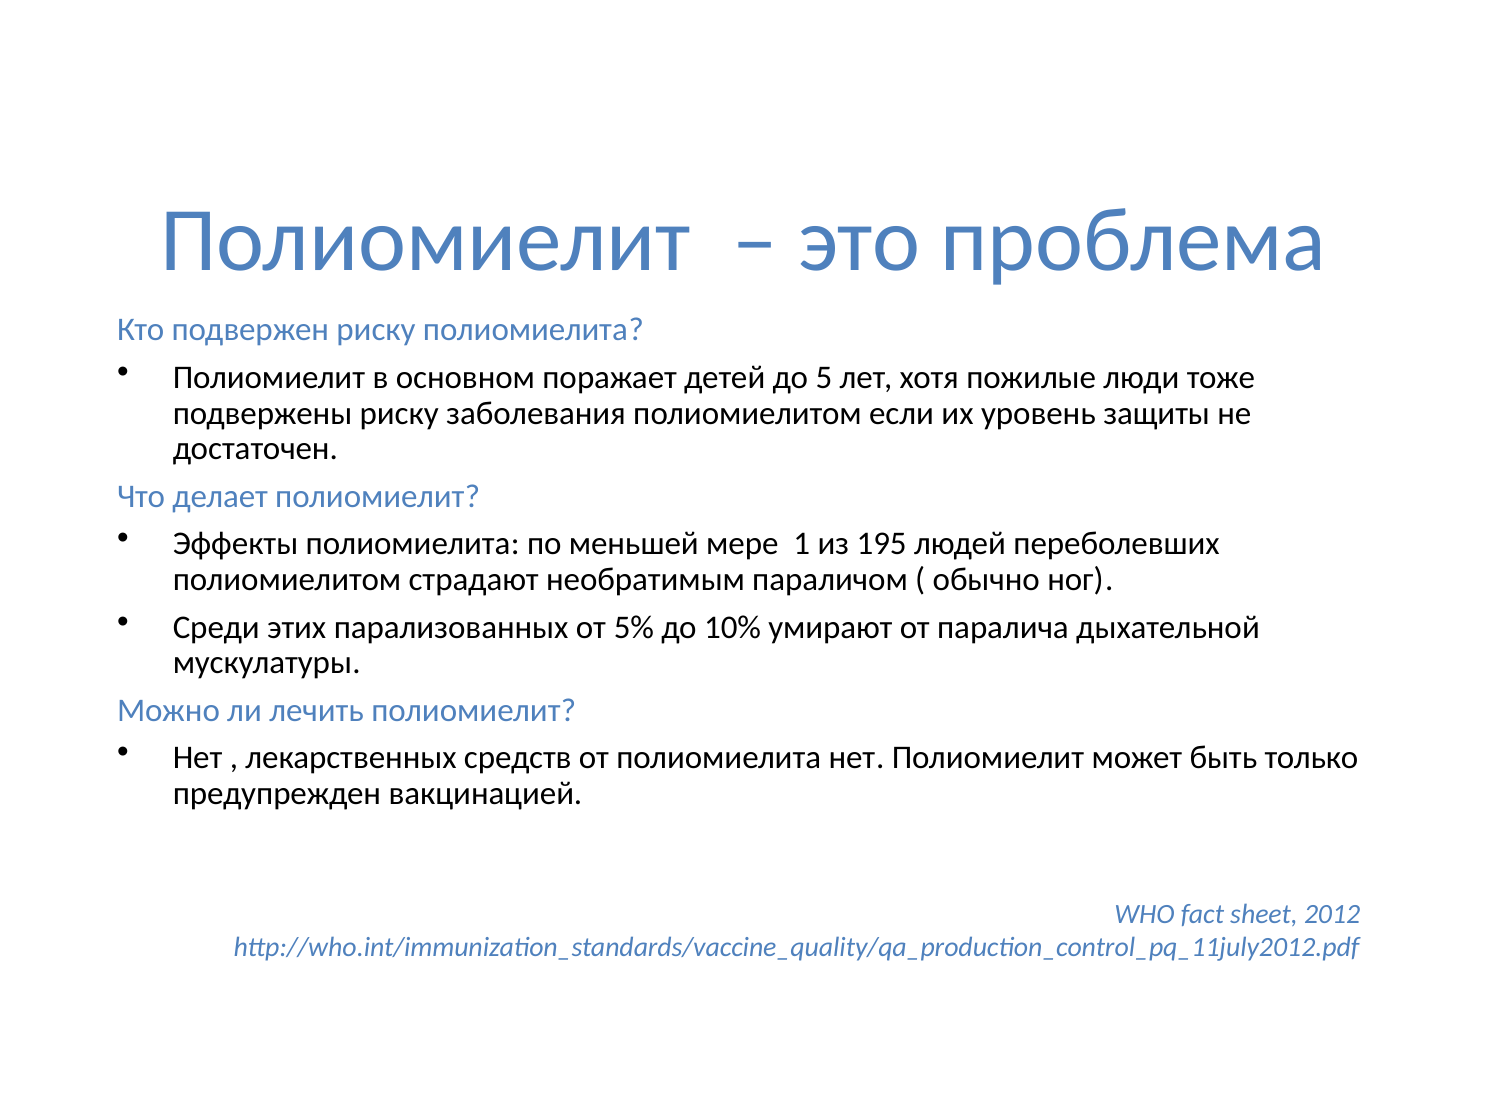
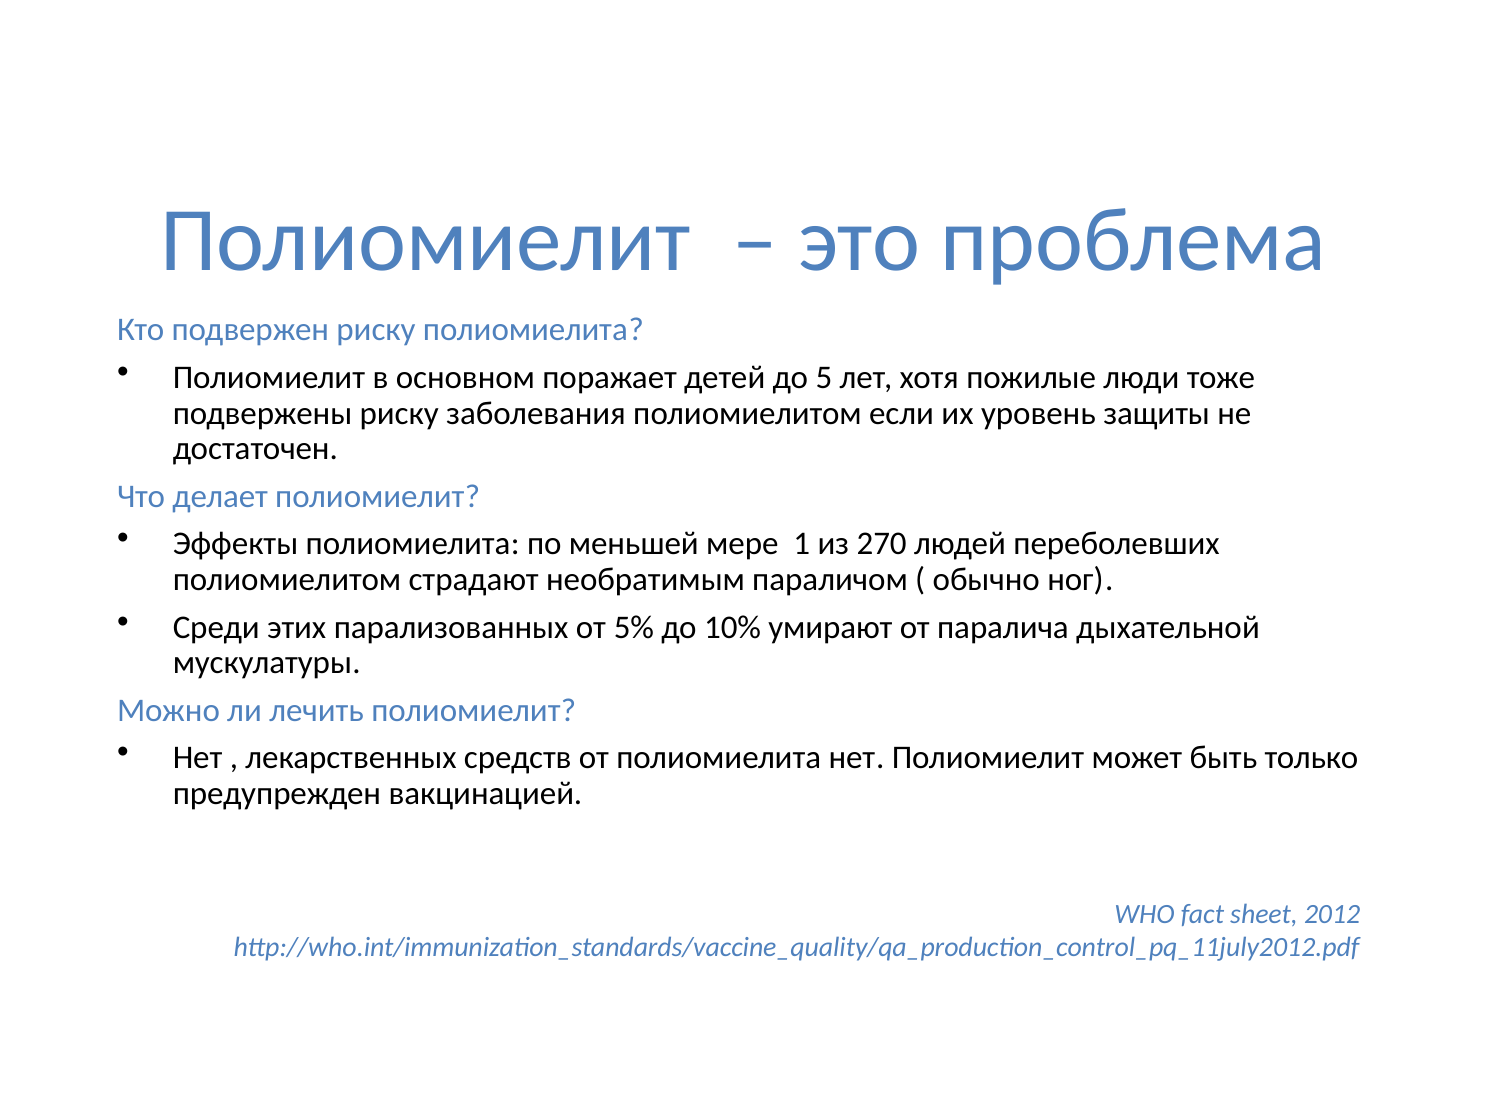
195: 195 -> 270
